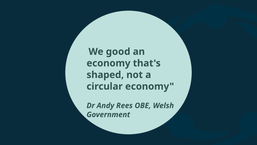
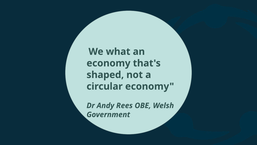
good: good -> what
